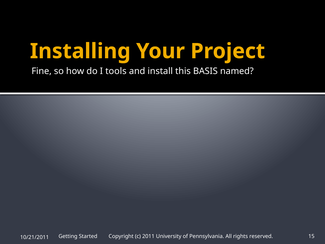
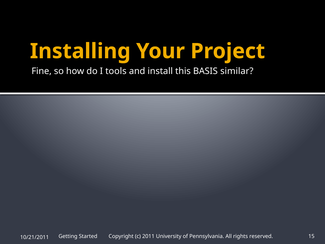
named: named -> similar
